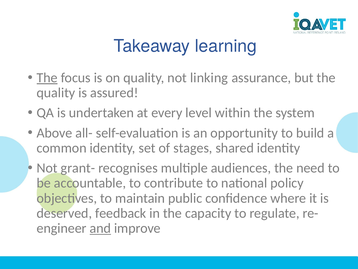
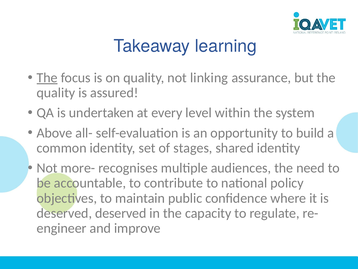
grant-: grant- -> more-
deserved feedback: feedback -> deserved
and underline: present -> none
